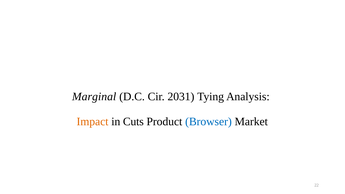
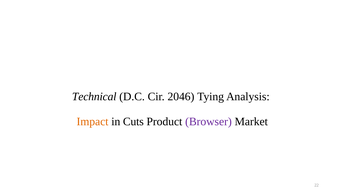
Marginal: Marginal -> Technical
2031: 2031 -> 2046
Browser colour: blue -> purple
